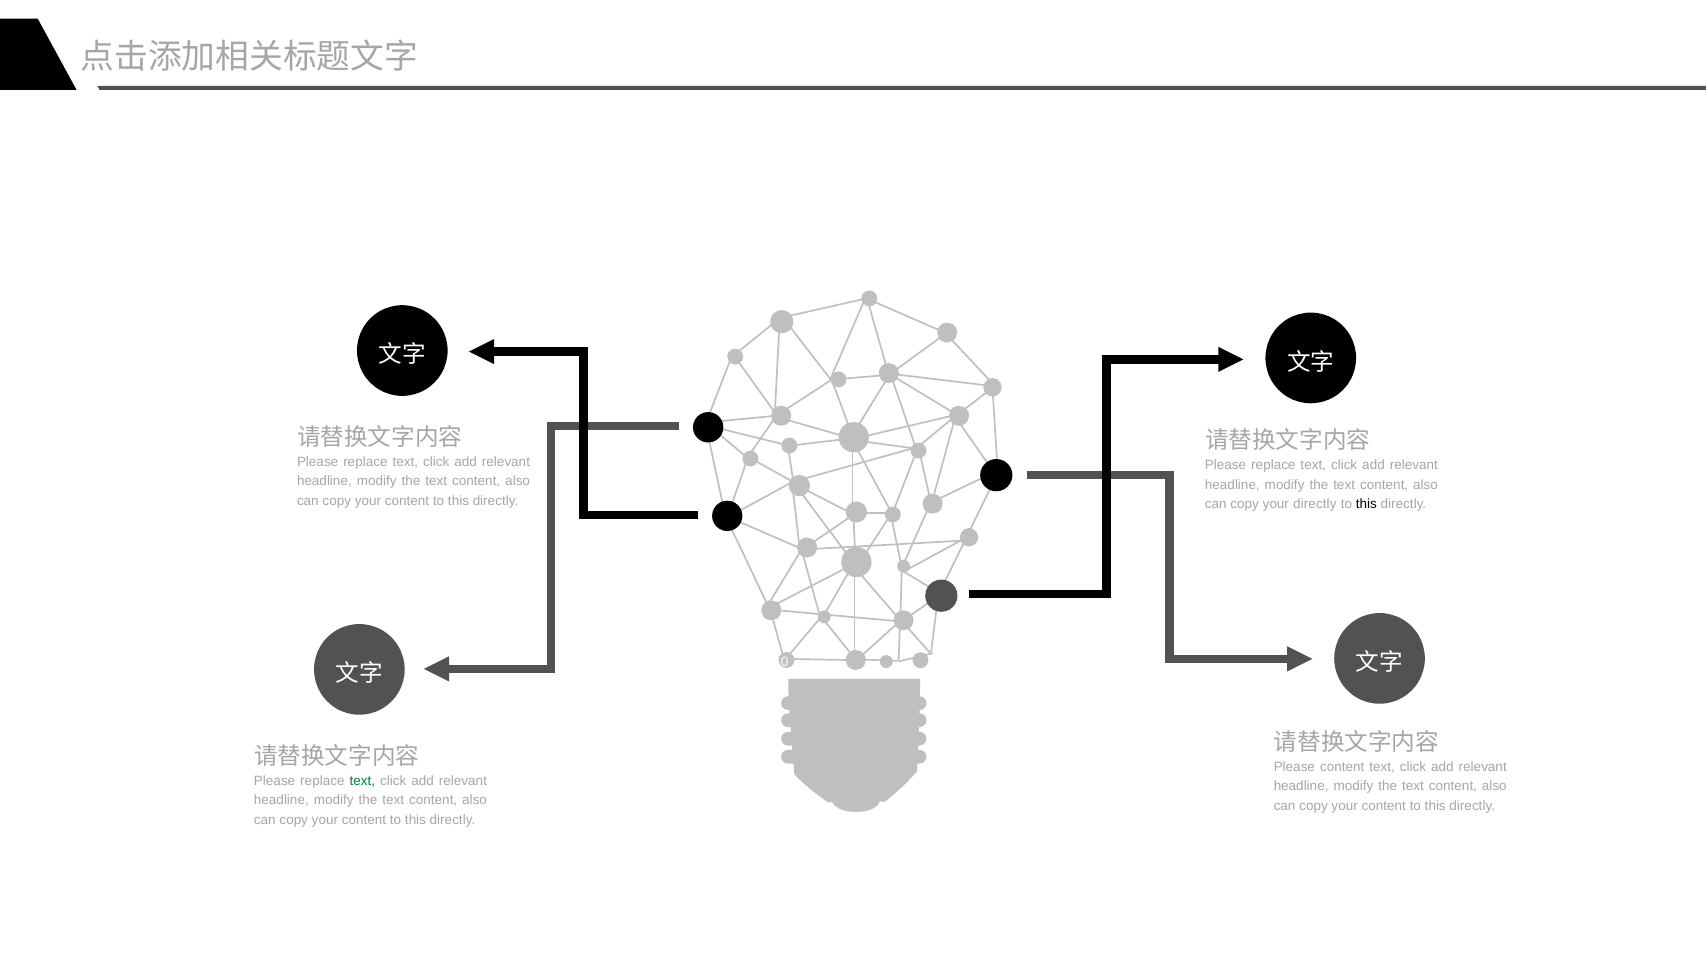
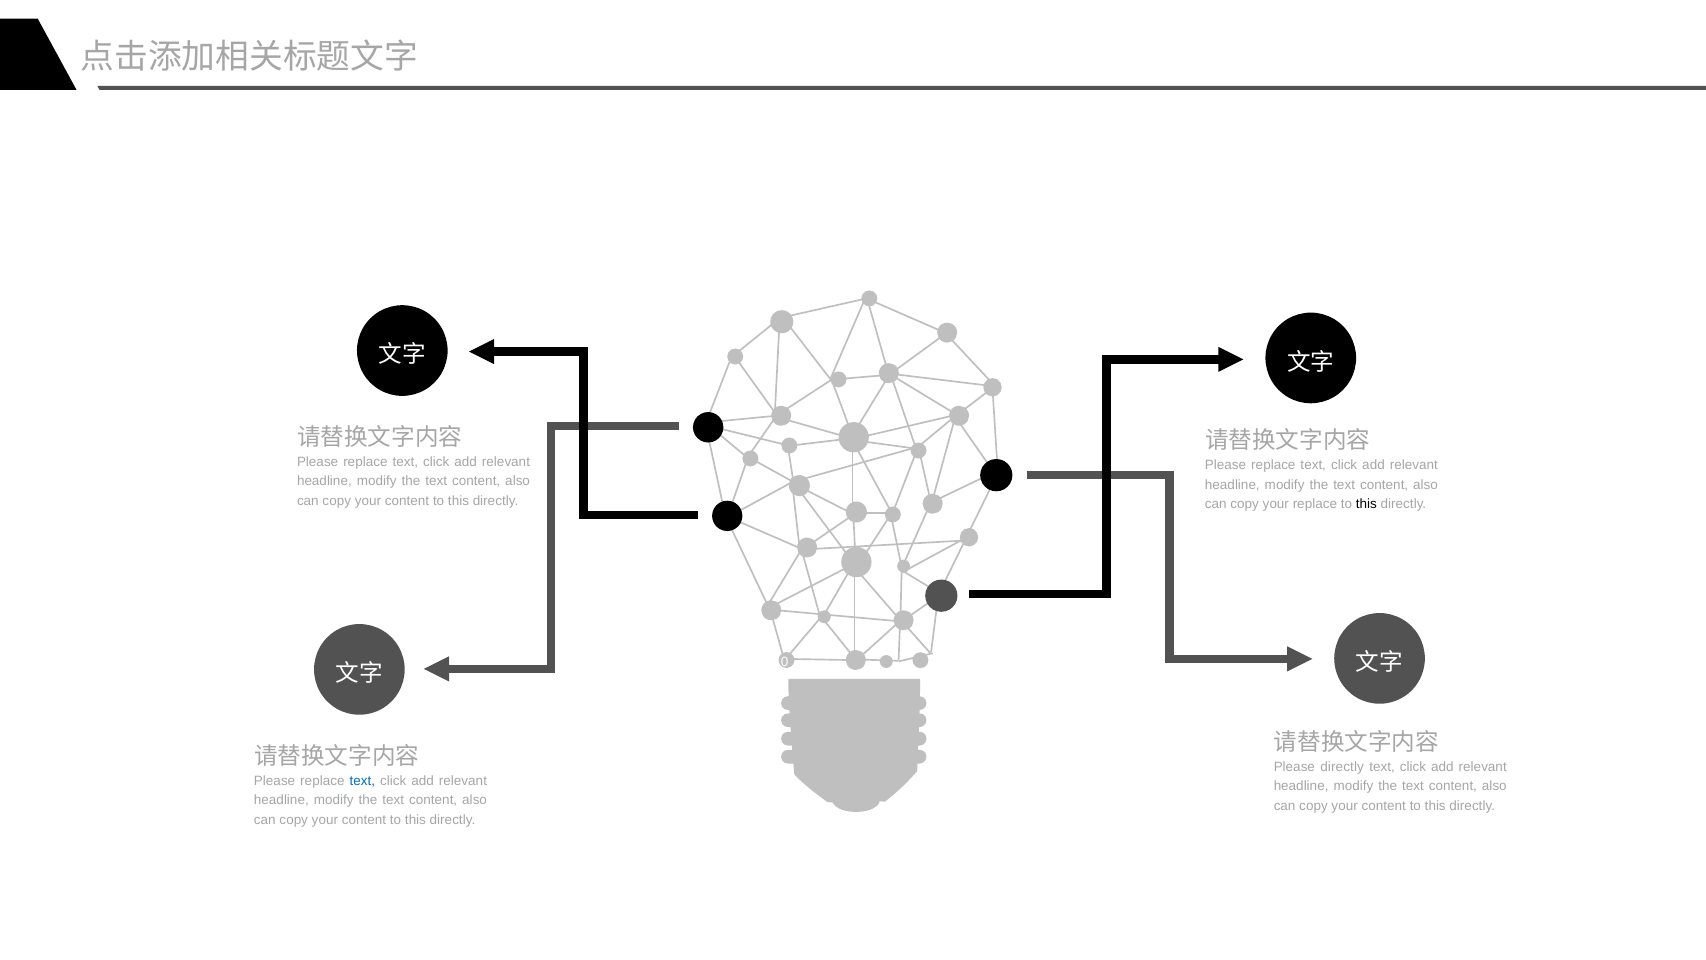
directly at (1315, 504): directly -> replace
Please content: content -> directly
text at (362, 781) colour: green -> blue
